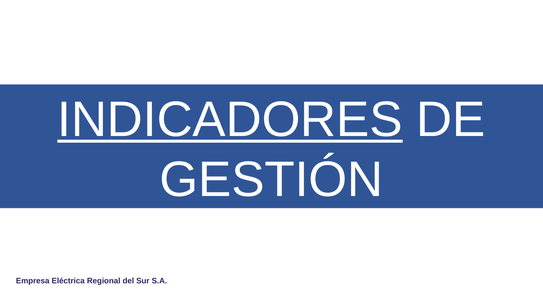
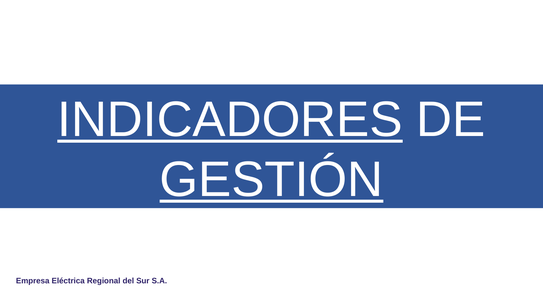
GESTIÓN underline: none -> present
